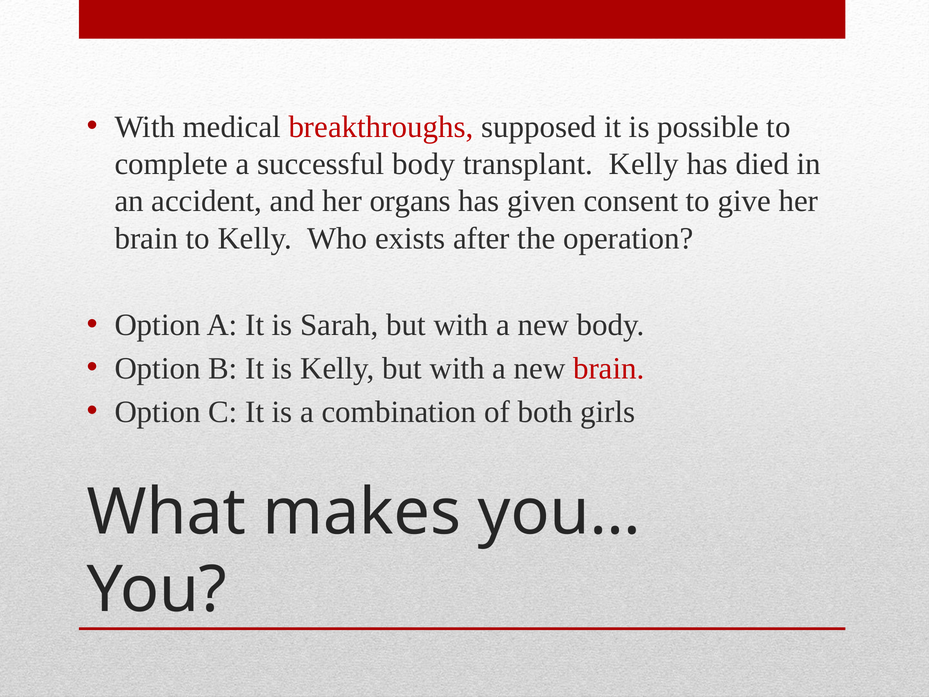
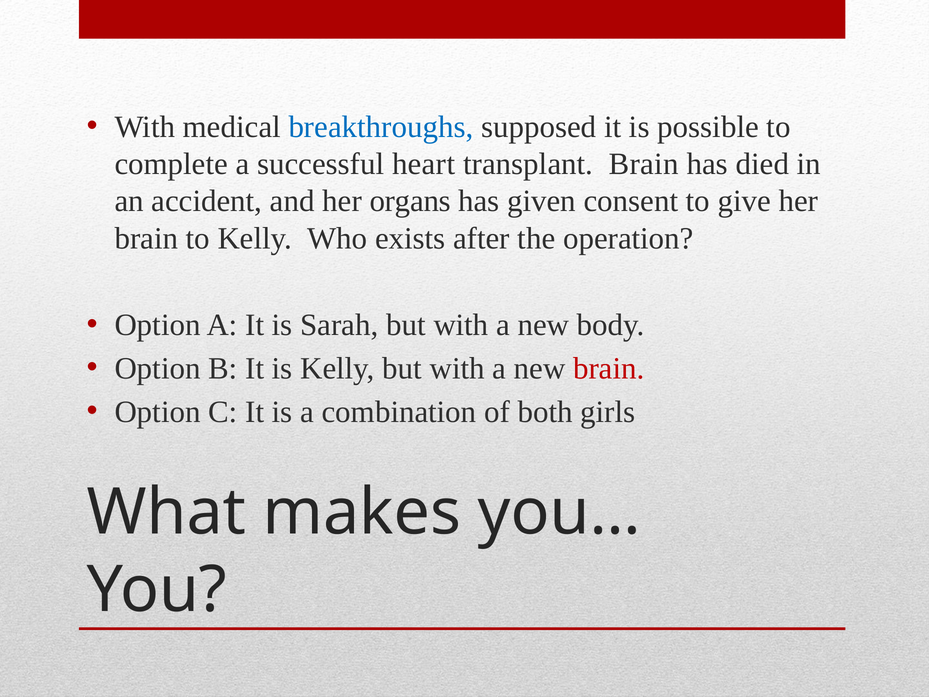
breakthroughs colour: red -> blue
successful body: body -> heart
transplant Kelly: Kelly -> Brain
